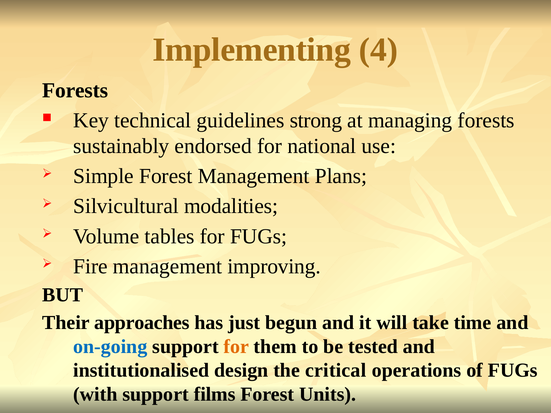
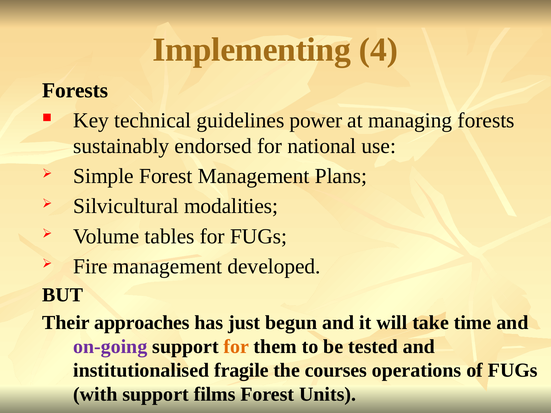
strong: strong -> power
improving: improving -> developed
on-going colour: blue -> purple
design: design -> fragile
critical: critical -> courses
